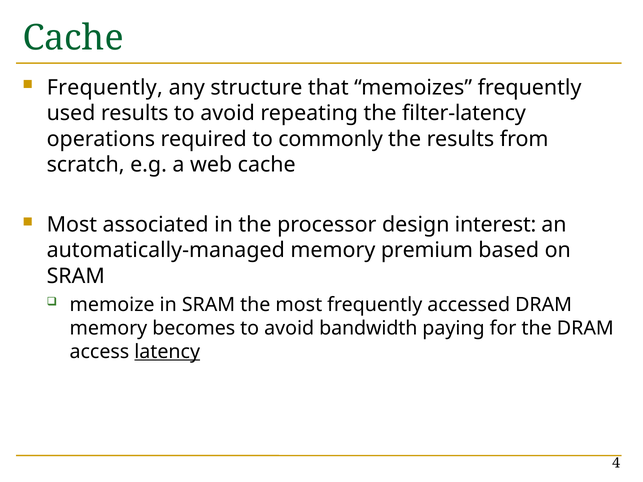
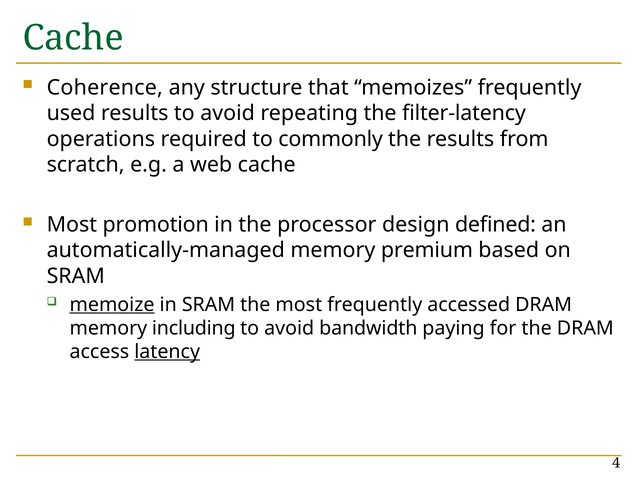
Frequently at (105, 88): Frequently -> Coherence
associated: associated -> promotion
interest: interest -> defined
memoize underline: none -> present
becomes: becomes -> including
